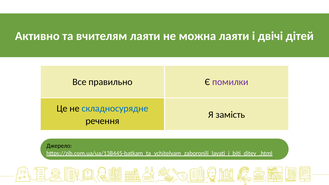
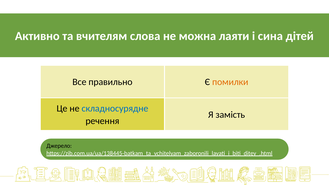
вчителям лаяти: лаяти -> слова
двічі: двічі -> сина
помилки colour: purple -> orange
